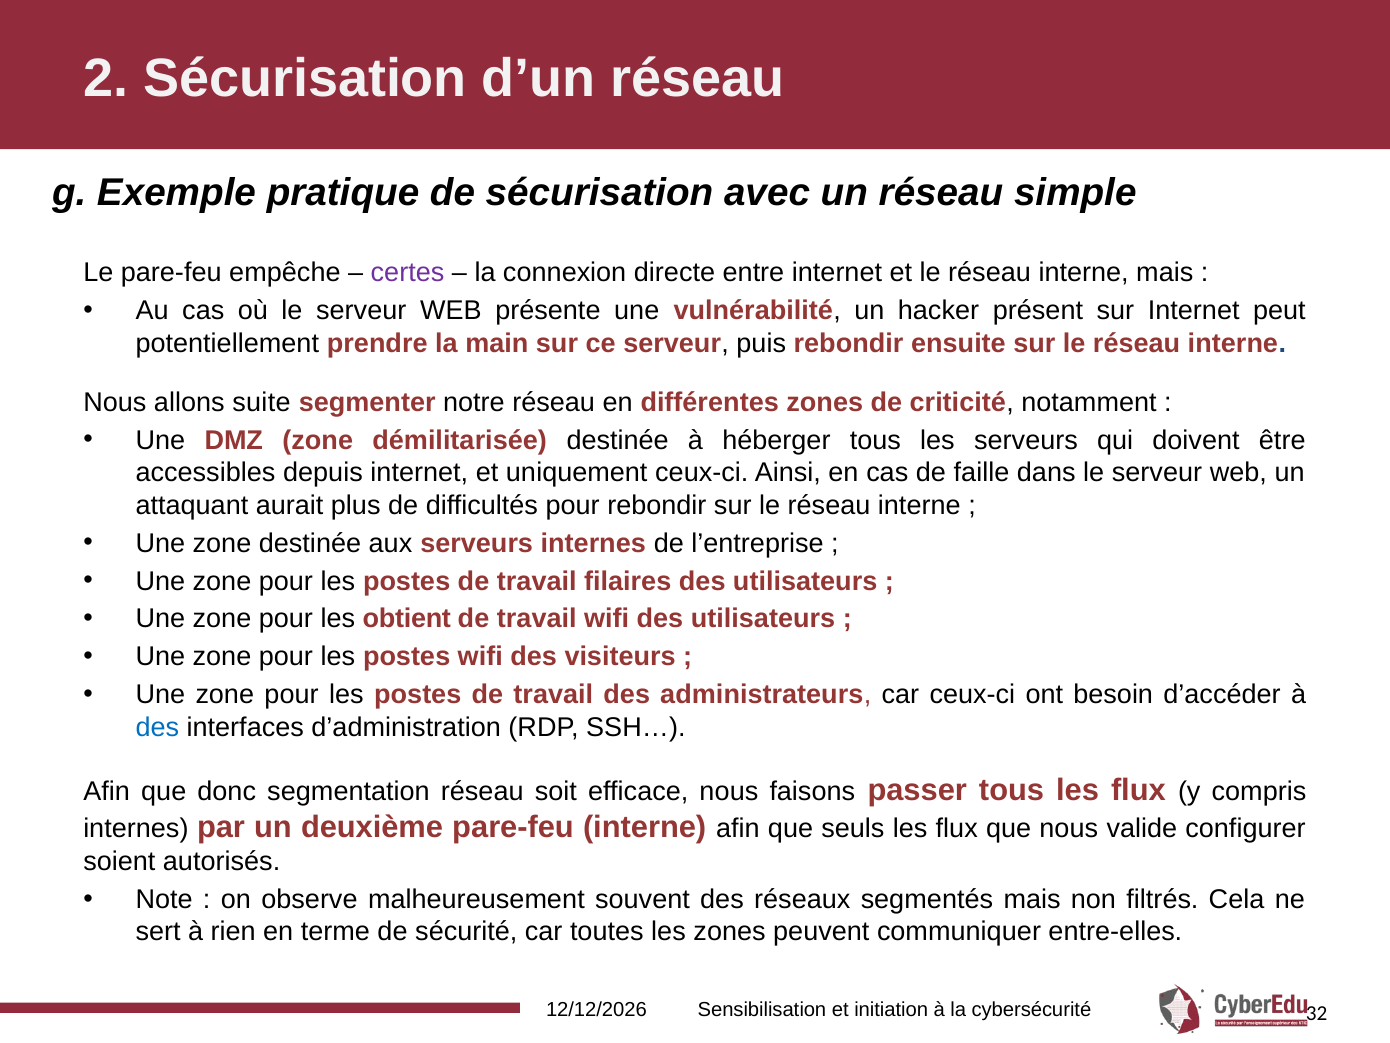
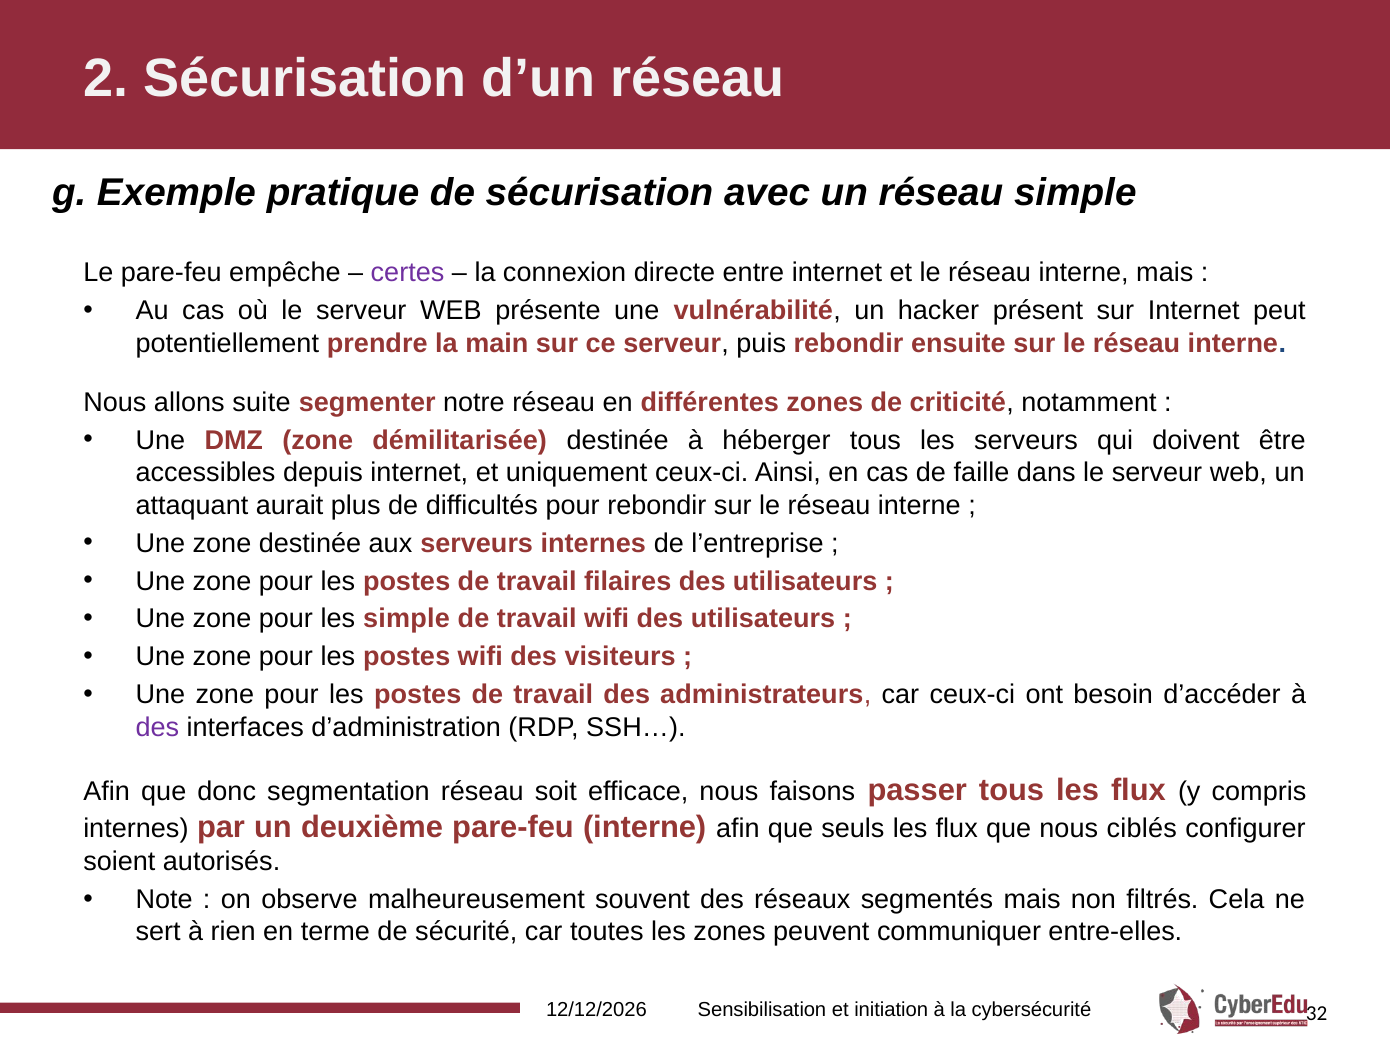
les obtient: obtient -> simple
des at (157, 727) colour: blue -> purple
valide: valide -> ciblés
